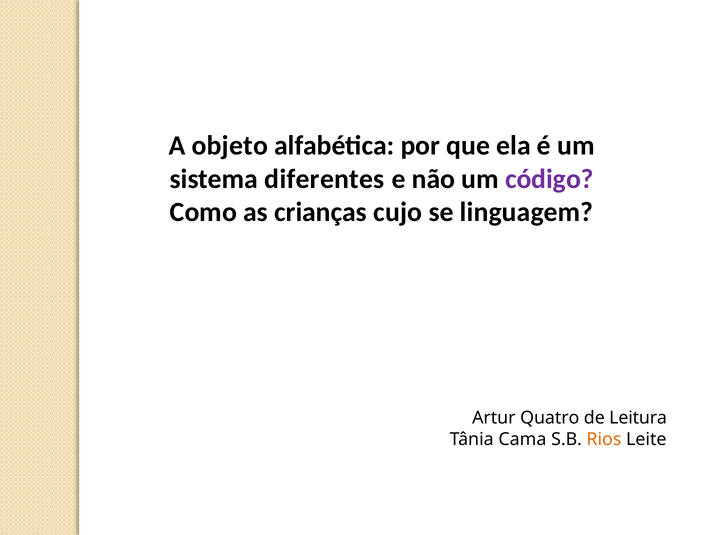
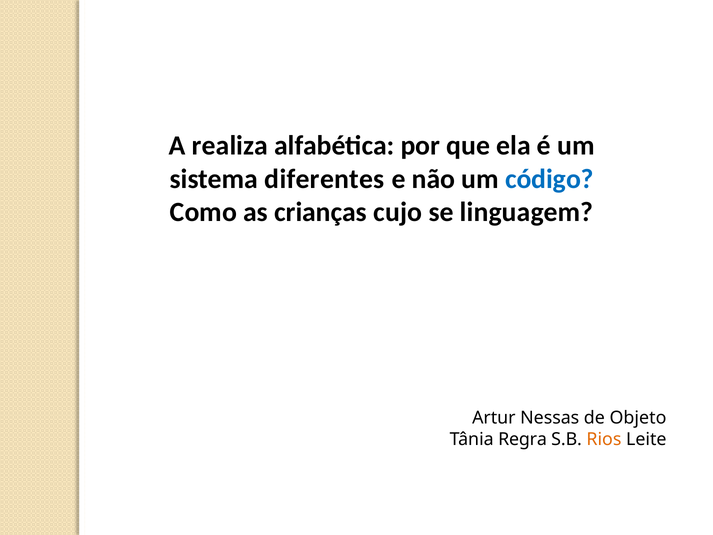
objeto: objeto -> realiza
código colour: purple -> blue
Quatro: Quatro -> Nessas
Leitura: Leitura -> Objeto
Cama: Cama -> Regra
